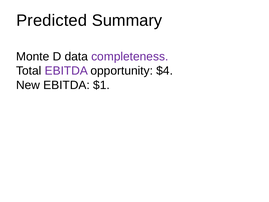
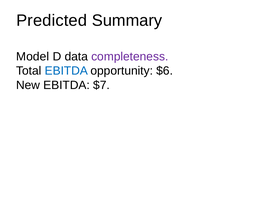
Monte: Monte -> Model
EBITDA at (66, 71) colour: purple -> blue
$4: $4 -> $6
$1: $1 -> $7
